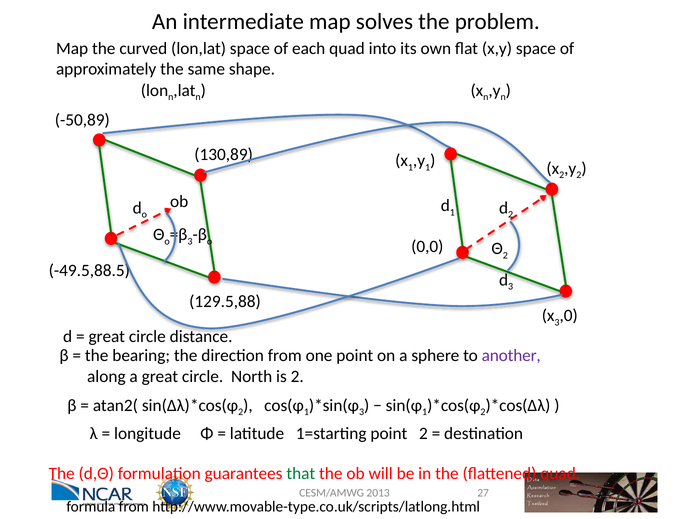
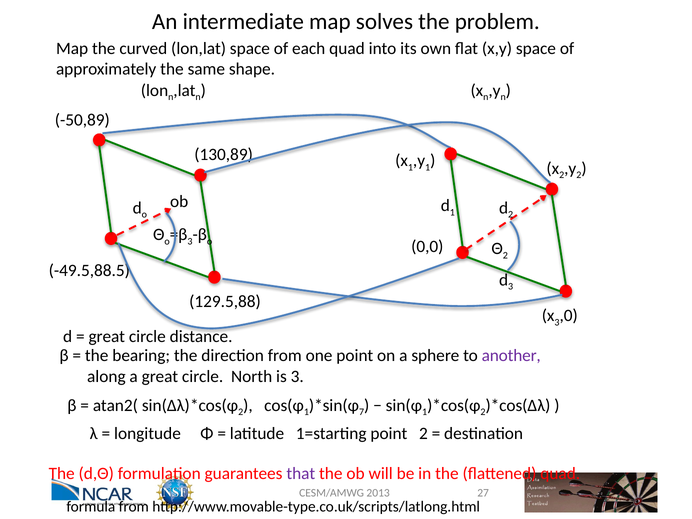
is 2: 2 -> 3
3 at (362, 412): 3 -> 7
that colour: green -> purple
